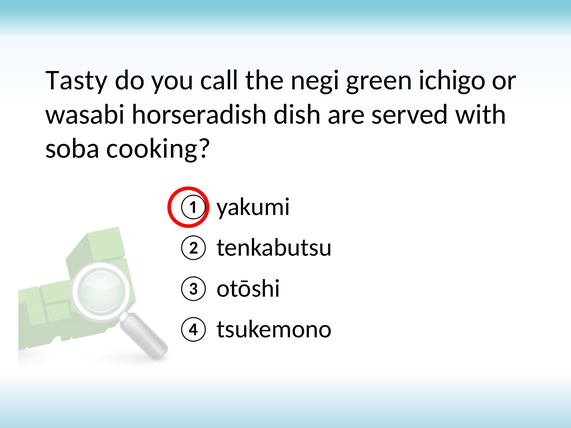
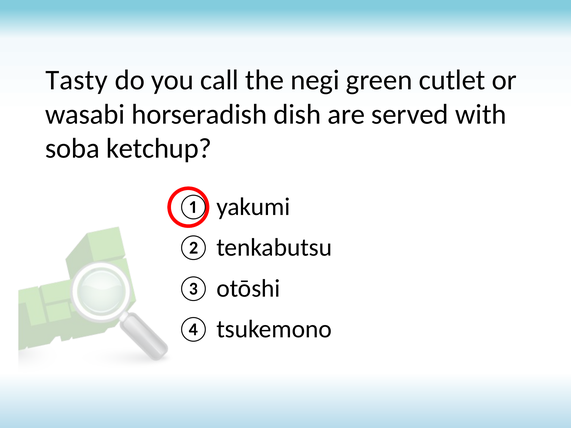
ichigo: ichigo -> cutlet
cooking: cooking -> ketchup
